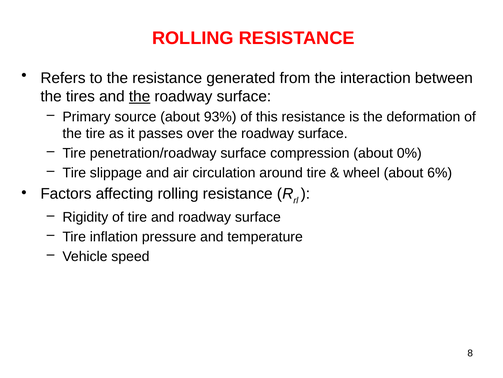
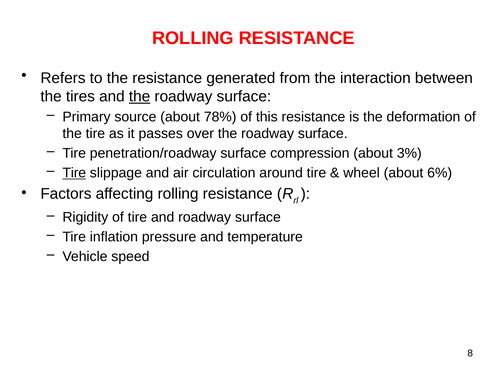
93%: 93% -> 78%
0%: 0% -> 3%
Tire at (74, 173) underline: none -> present
